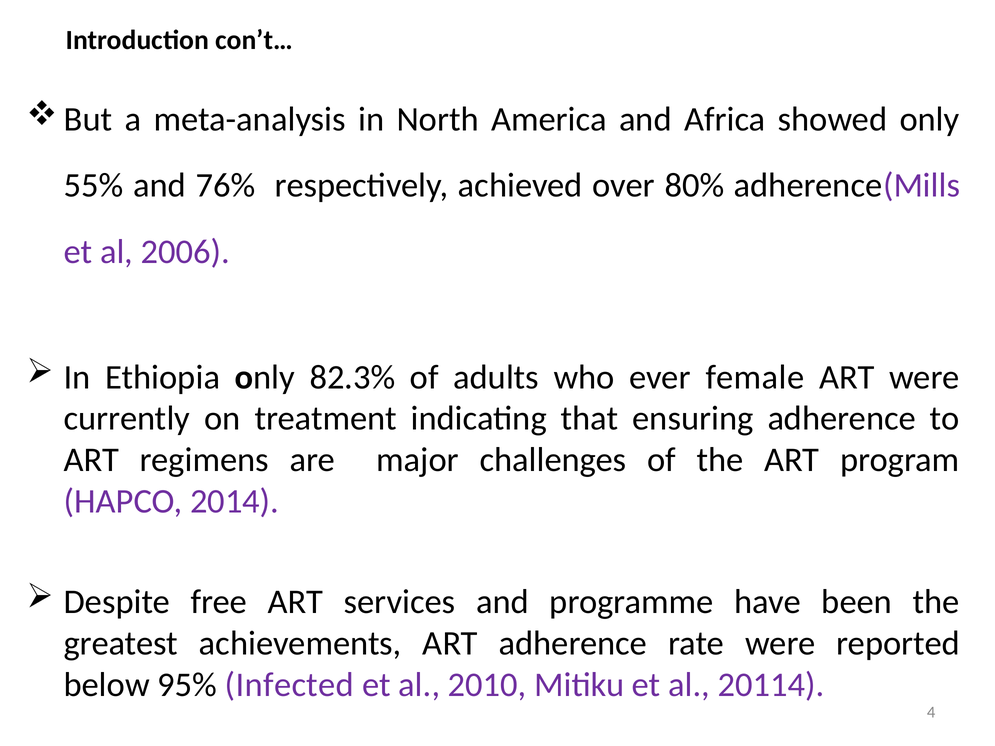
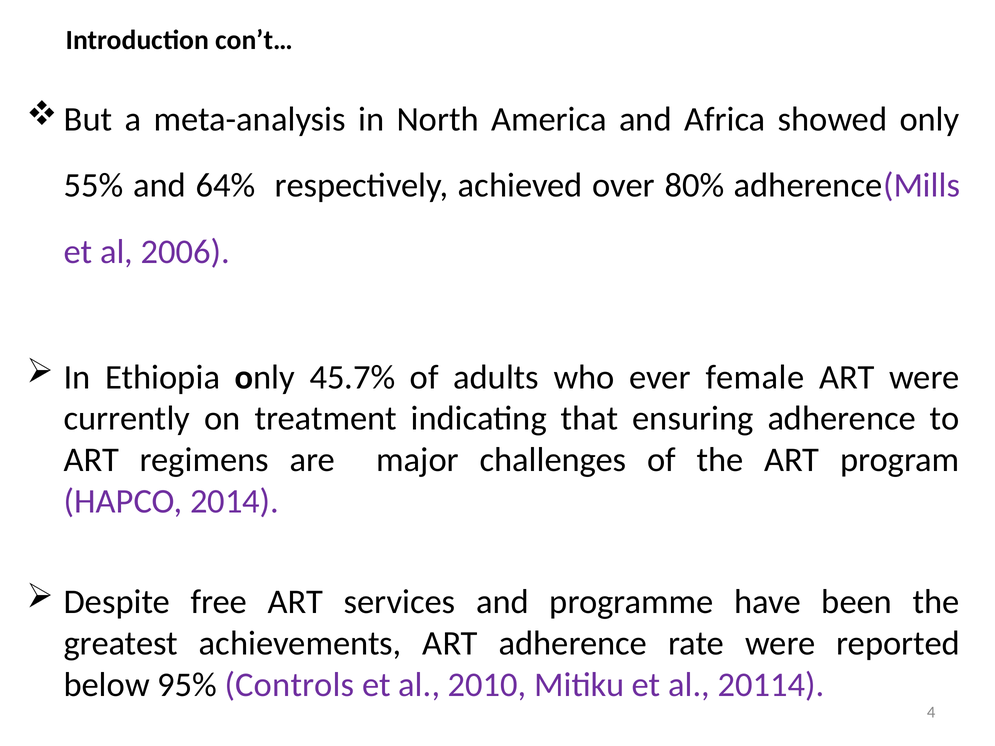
76%: 76% -> 64%
82.3%: 82.3% -> 45.7%
Infected: Infected -> Controls
